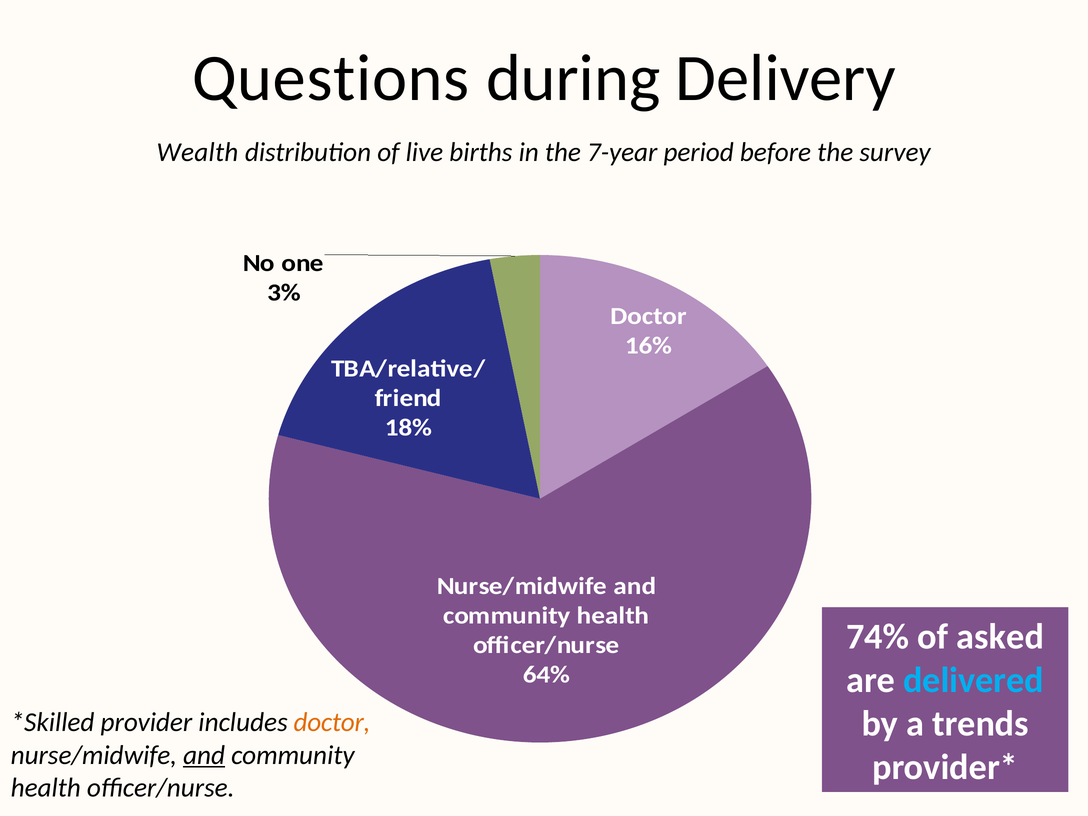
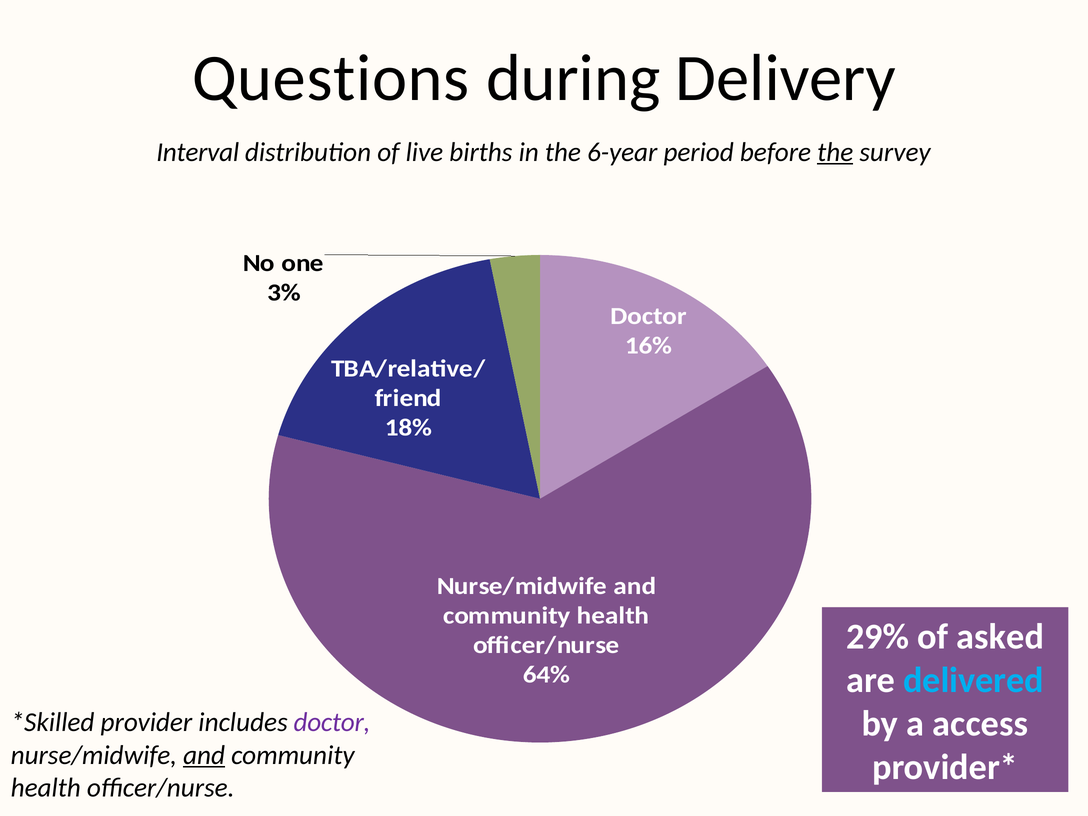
Wealth: Wealth -> Interval
7-year: 7-year -> 6-year
the at (835, 152) underline: none -> present
74%: 74% -> 29%
trends: trends -> access
doctor at (332, 722) colour: orange -> purple
